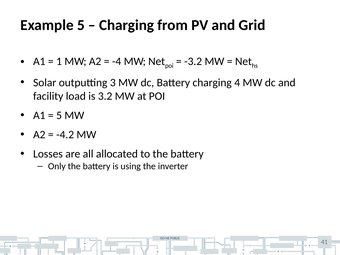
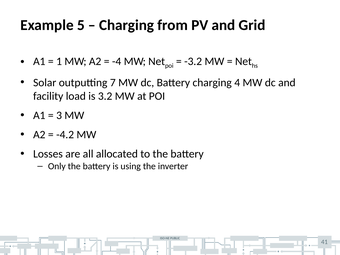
3: 3 -> 7
5 at (59, 115): 5 -> 3
